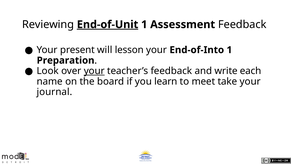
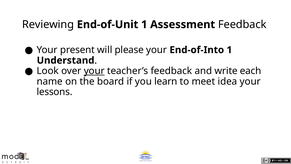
End-of-Unit underline: present -> none
lesson: lesson -> please
Preparation: Preparation -> Understand
take: take -> idea
journal: journal -> lessons
